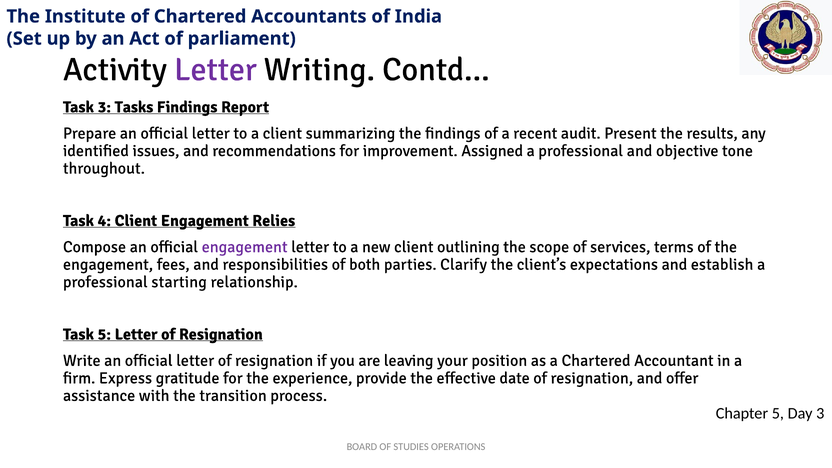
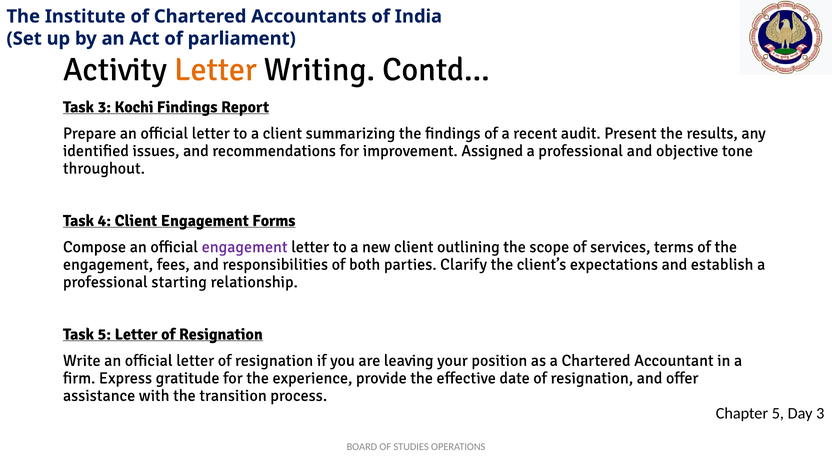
Letter at (215, 70) colour: purple -> orange
Tasks: Tasks -> Kochi
Relies: Relies -> Forms
